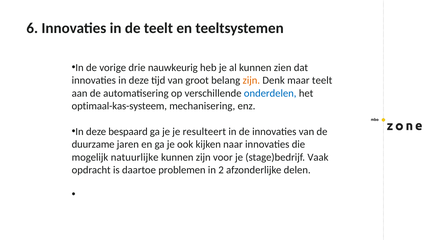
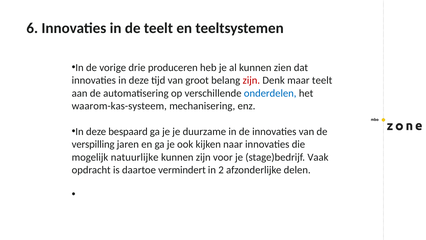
nauwkeurig: nauwkeurig -> produceren
zijn at (251, 80) colour: orange -> red
optimaal-kas-systeem: optimaal-kas-systeem -> waarom-kas-systeem
resulteert: resulteert -> duurzame
duurzame: duurzame -> verspilling
problemen: problemen -> vermindert
